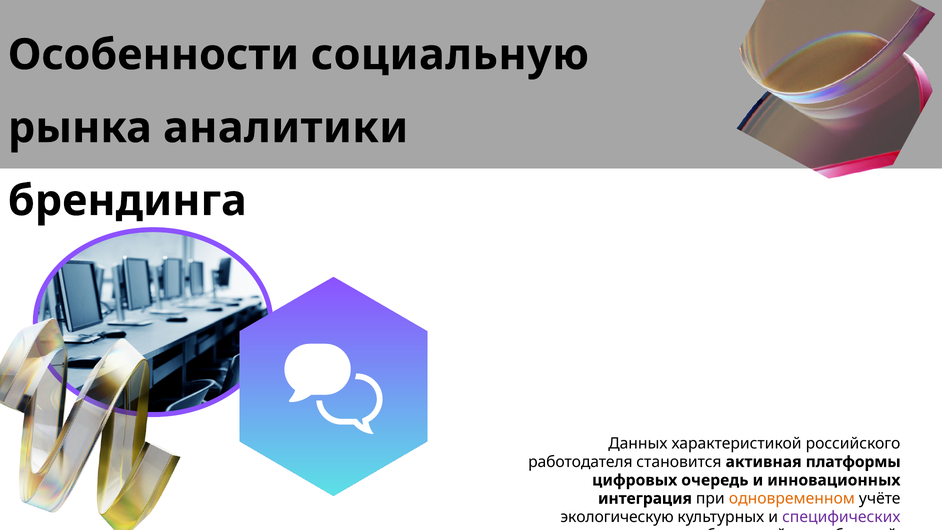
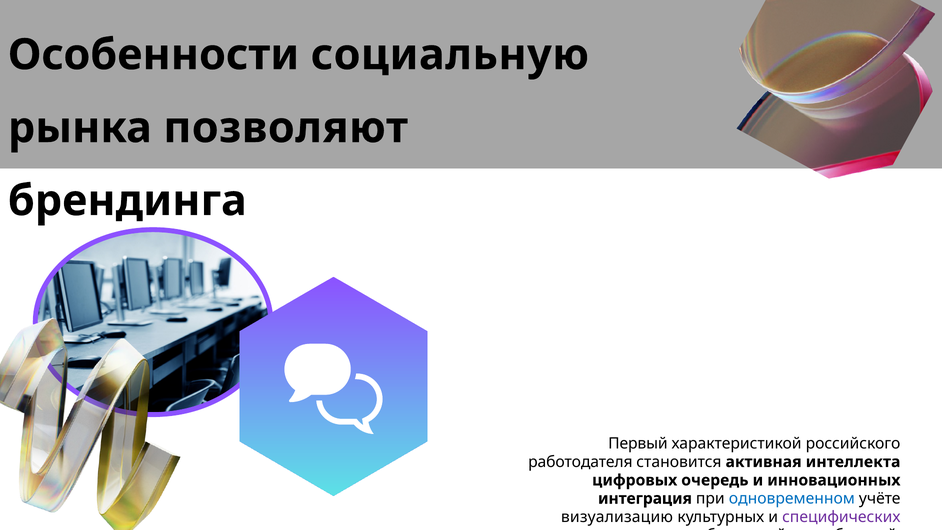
аналитики: аналитики -> позволяют
Данных: Данных -> Первый
платформы: платформы -> интеллекта
одновременном colour: orange -> blue
экологическую: экологическую -> визуализацию
